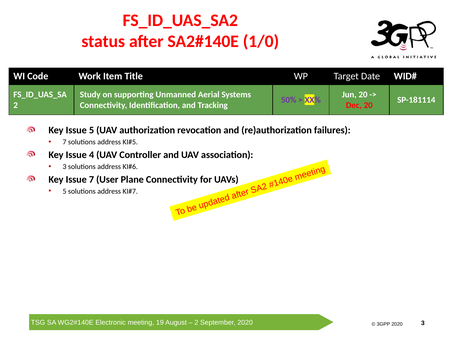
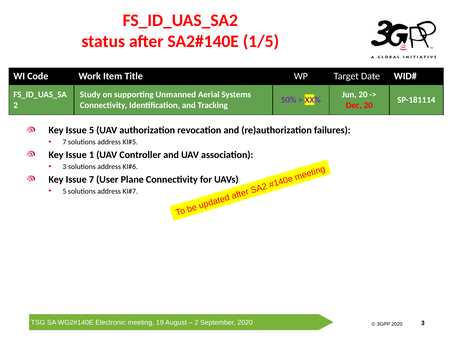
1/0: 1/0 -> 1/5
Issue 4: 4 -> 1
